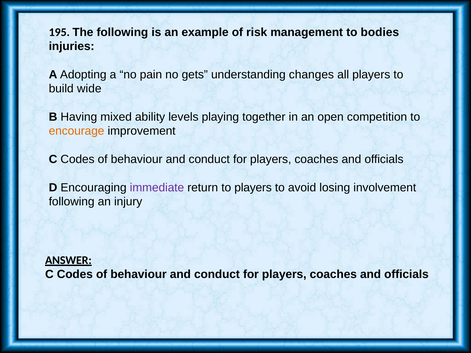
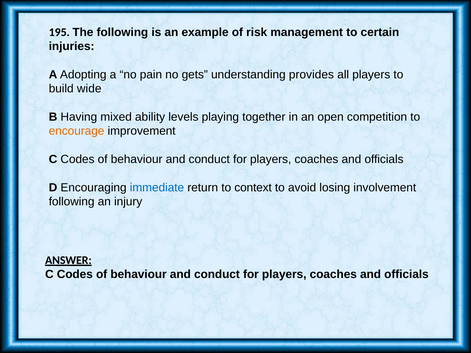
bodies: bodies -> certain
changes: changes -> provides
immediate colour: purple -> blue
to players: players -> context
